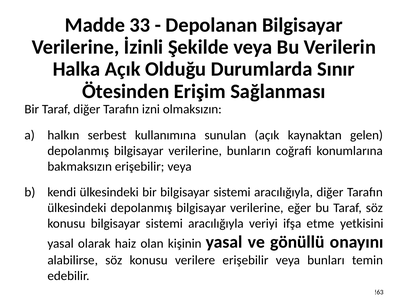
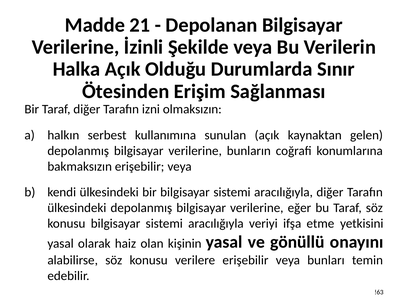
33: 33 -> 21
